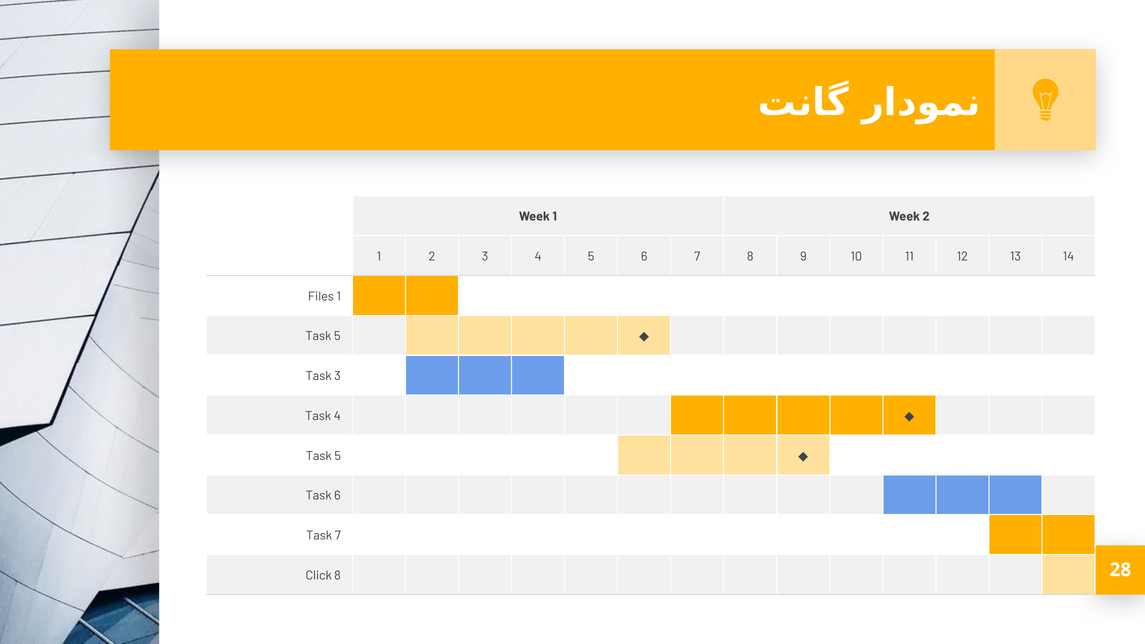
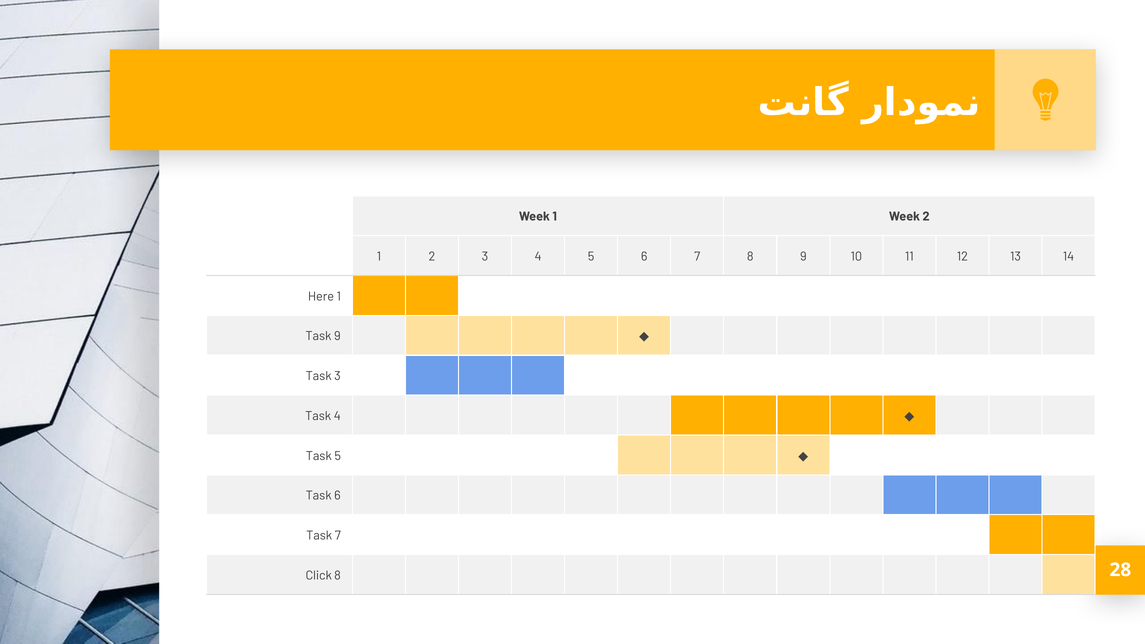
Files: Files -> Here
5 at (337, 336): 5 -> 9
